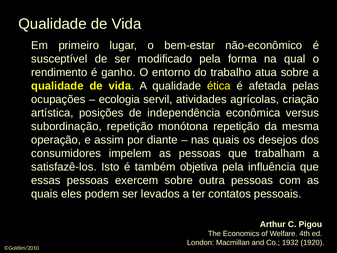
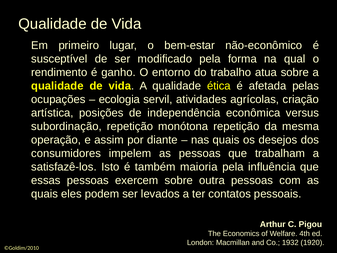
objetiva: objetiva -> maioria
